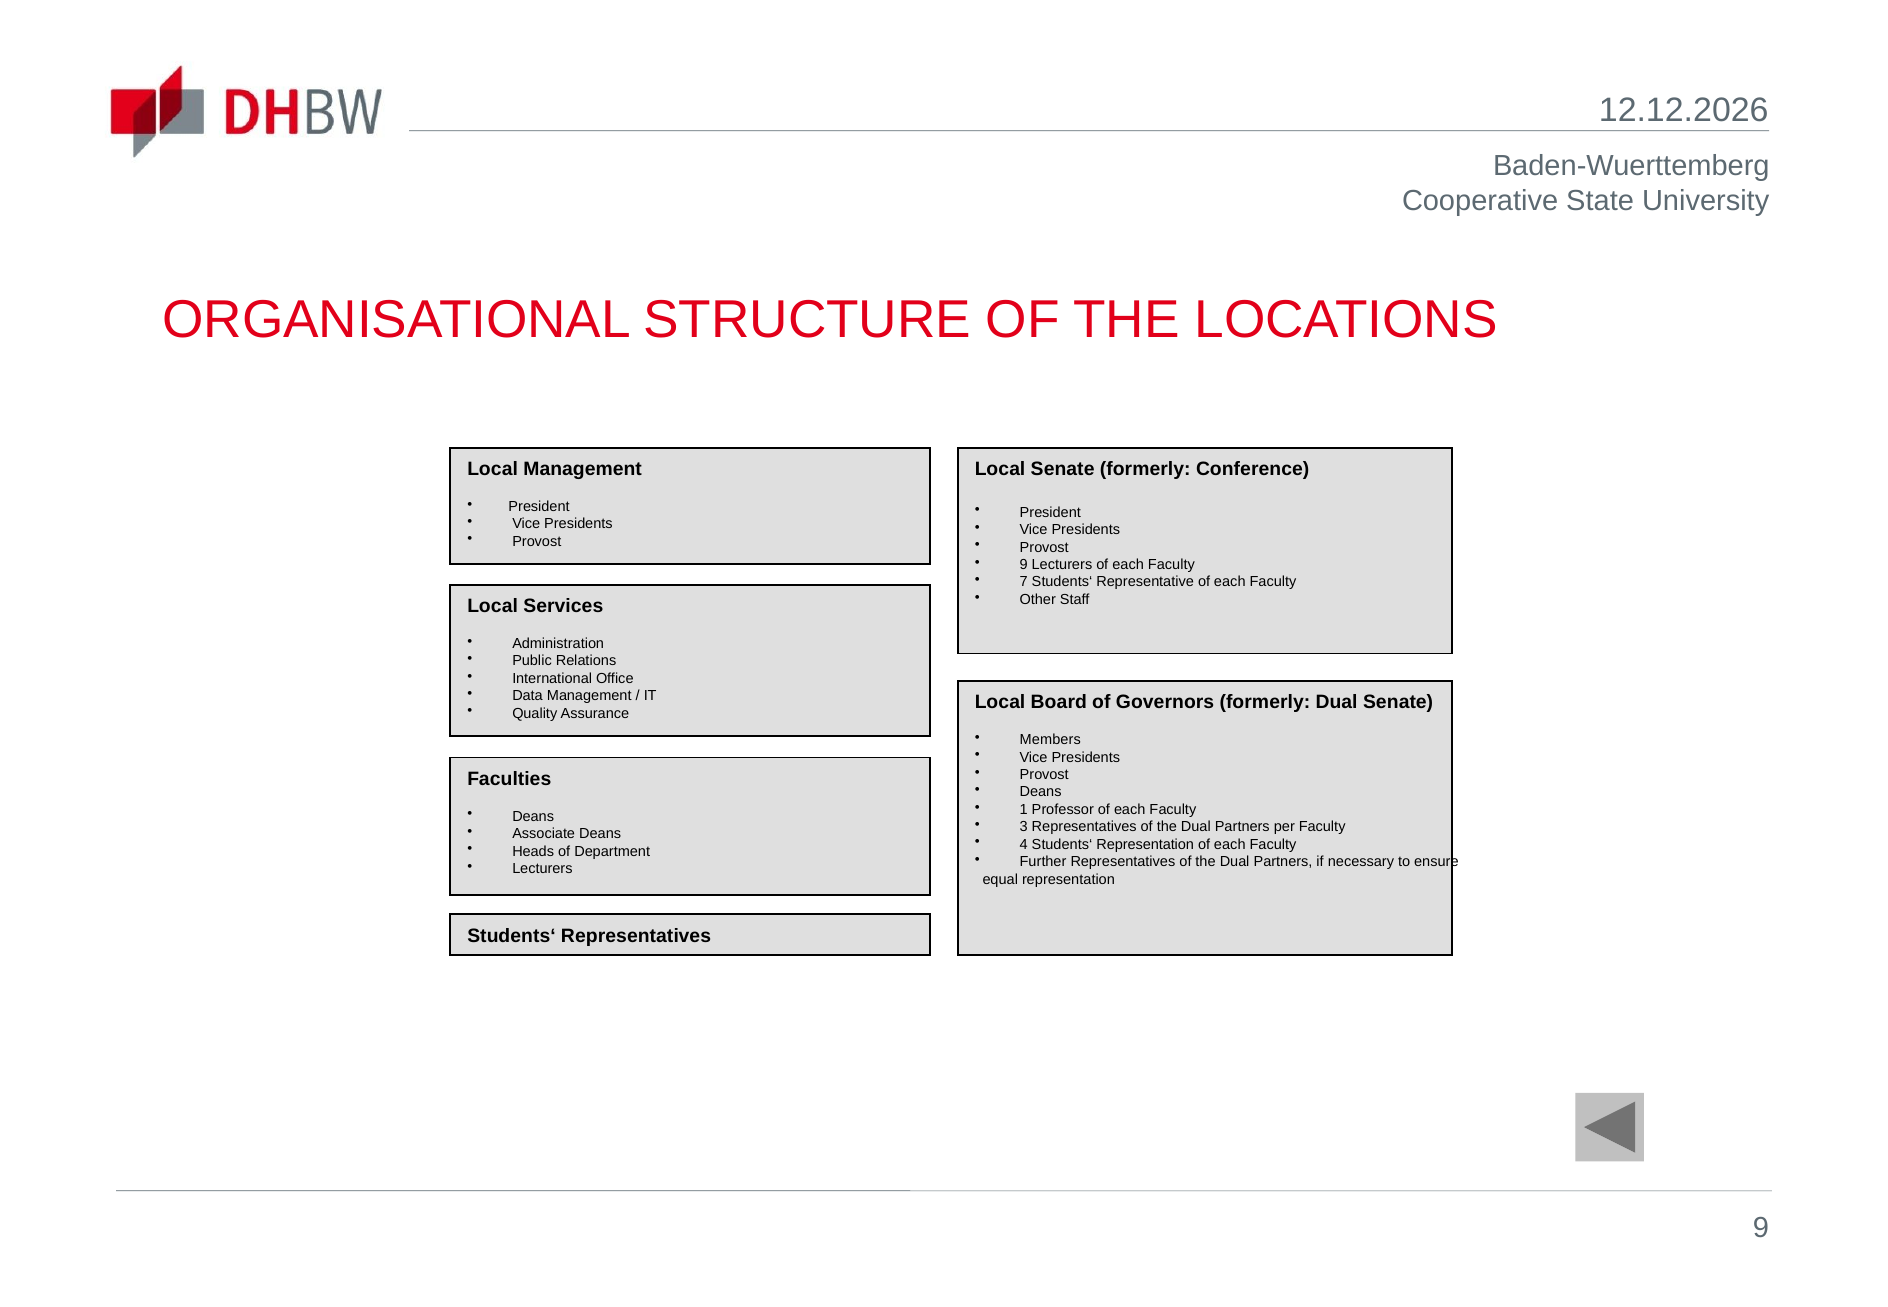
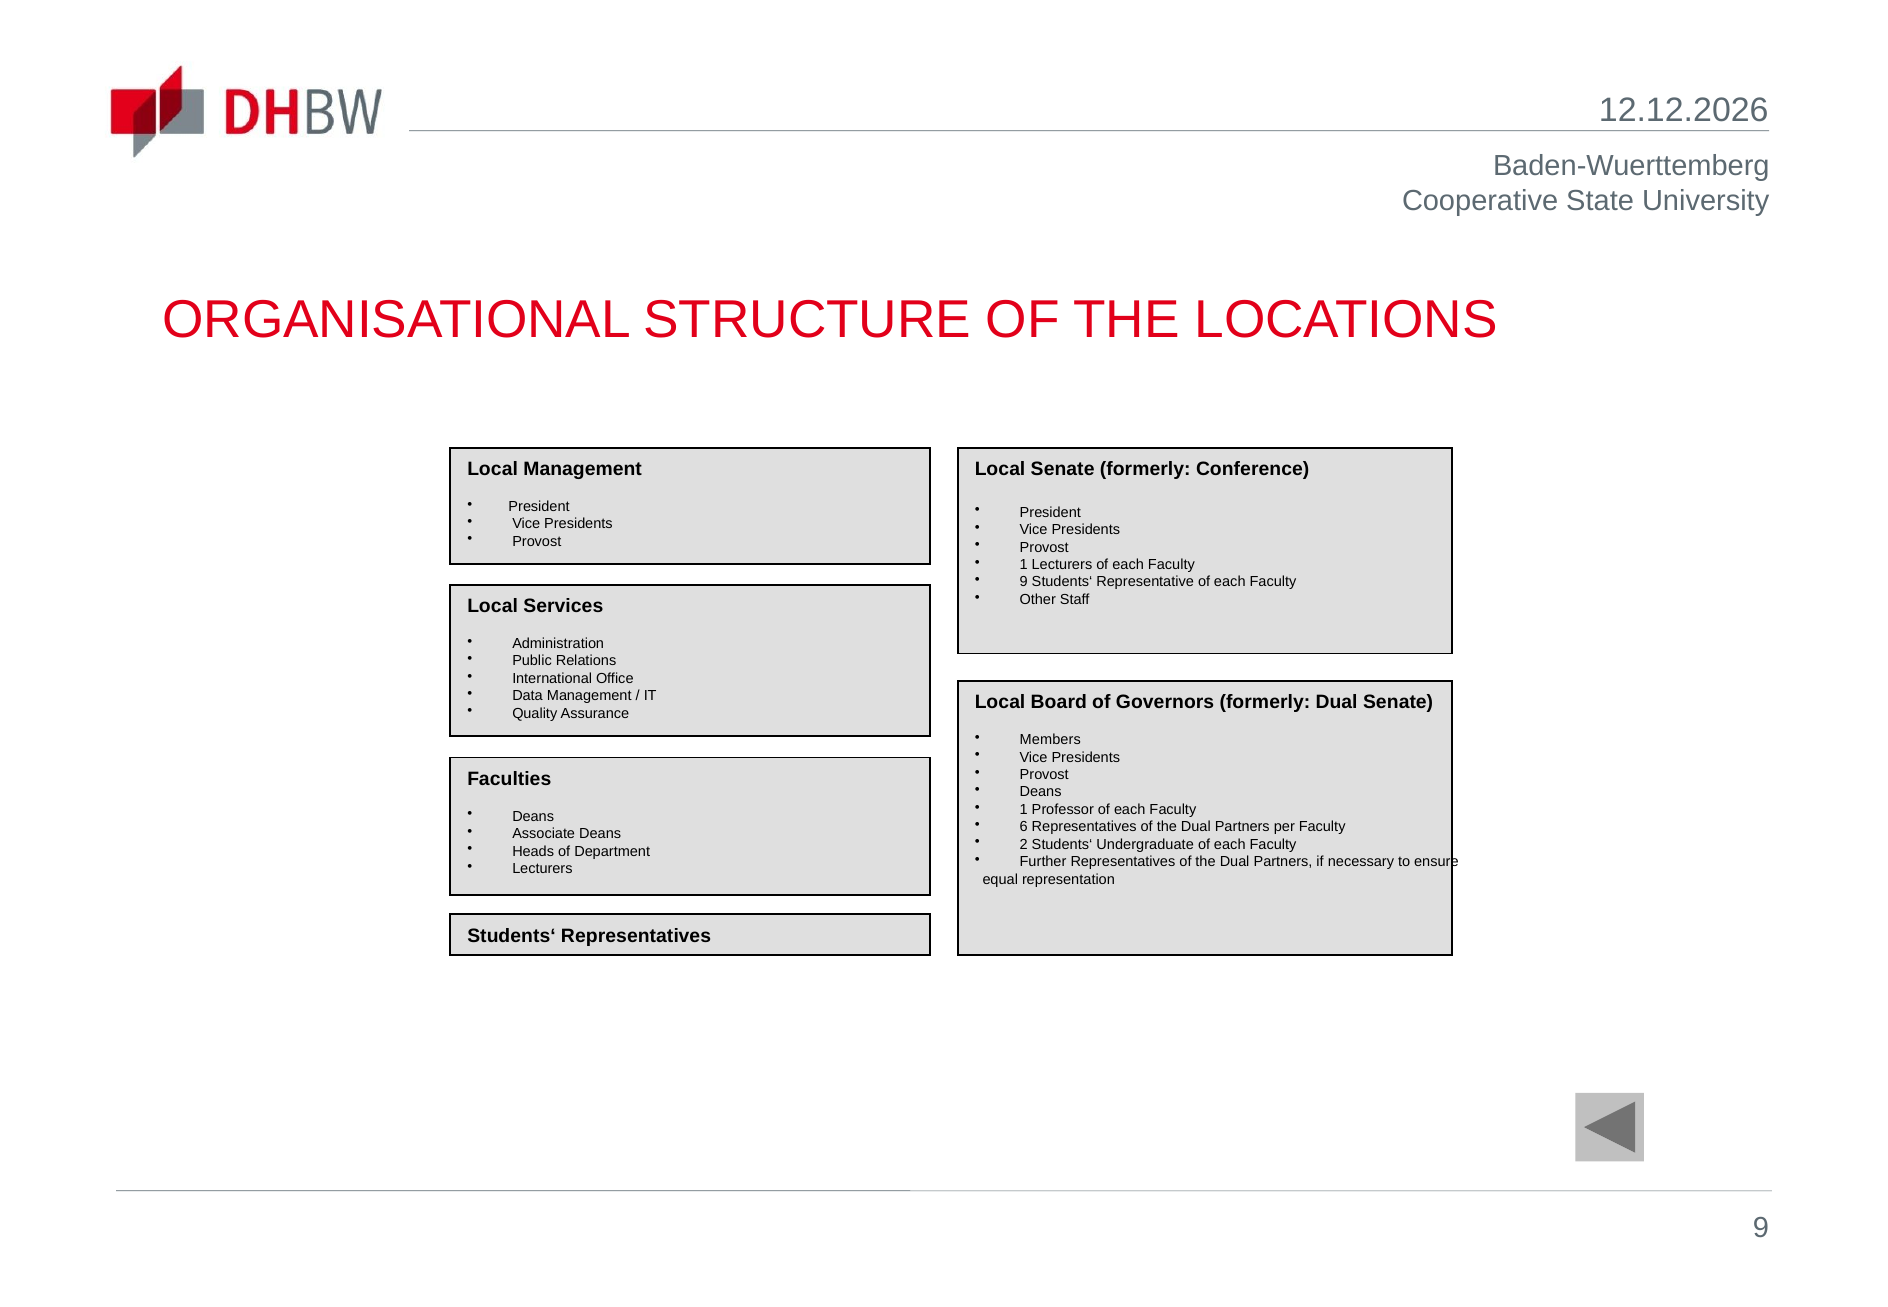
9 at (1024, 565): 9 -> 1
7 at (1024, 582): 7 -> 9
3: 3 -> 6
4: 4 -> 2
Students‘ Representation: Representation -> Undergraduate
